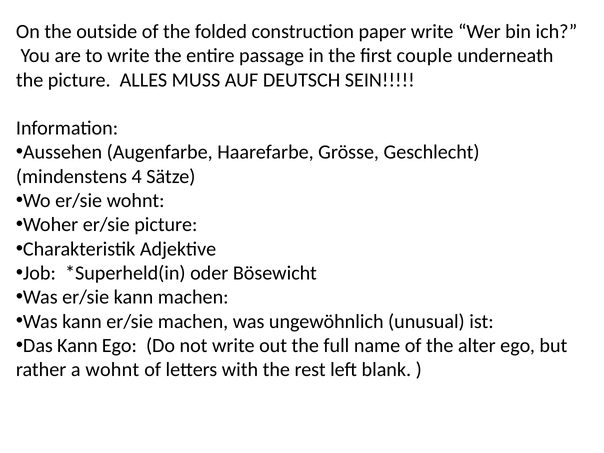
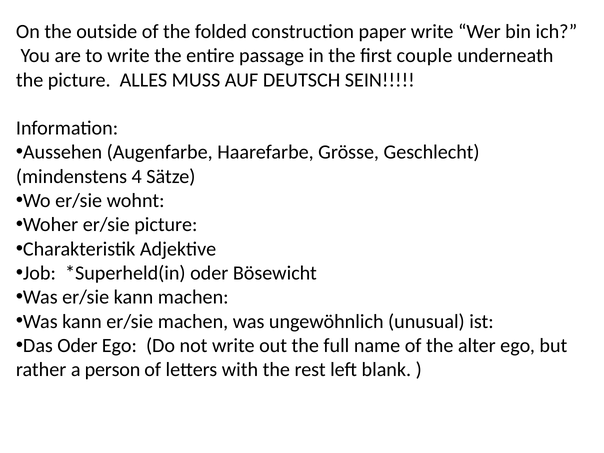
Das Kann: Kann -> Oder
a wohnt: wohnt -> person
